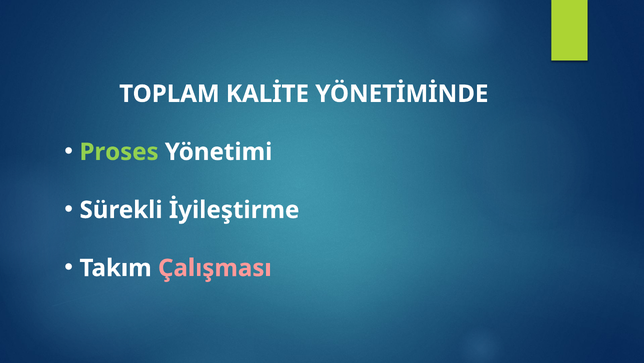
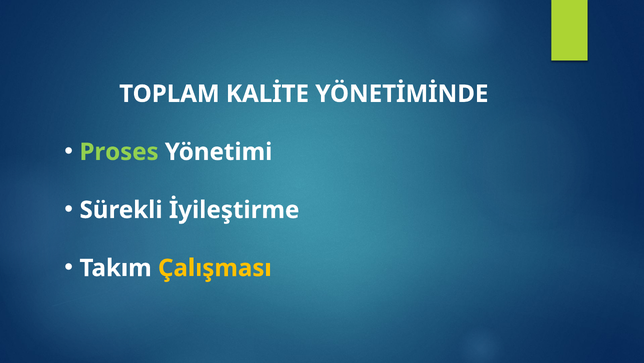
Çalışması colour: pink -> yellow
